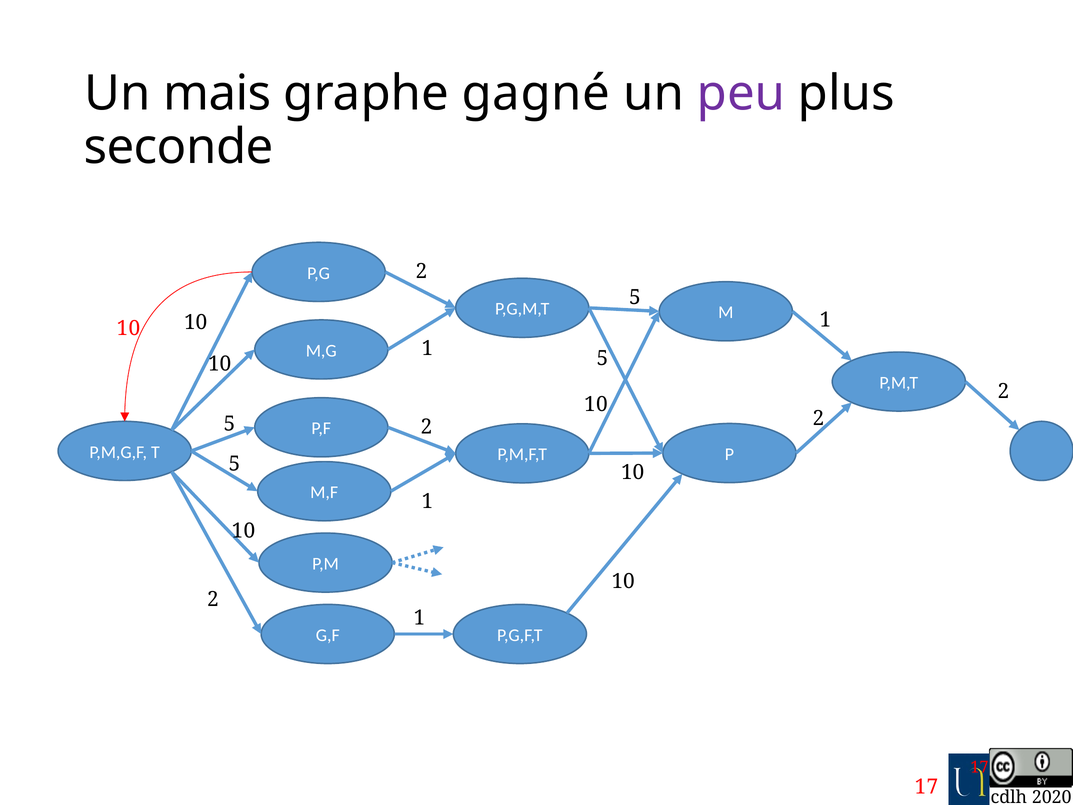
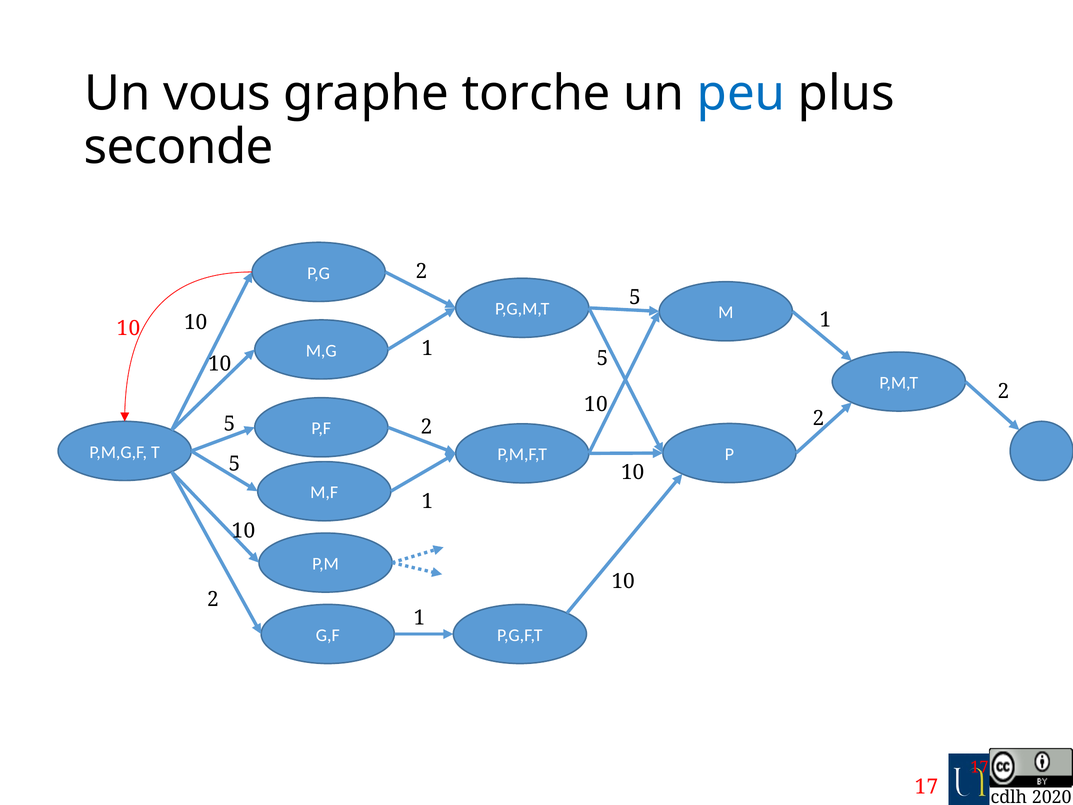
mais: mais -> vous
gagné: gagné -> torche
peu colour: purple -> blue
